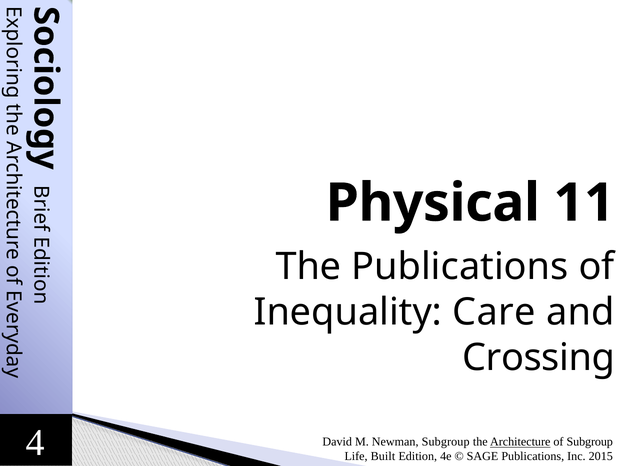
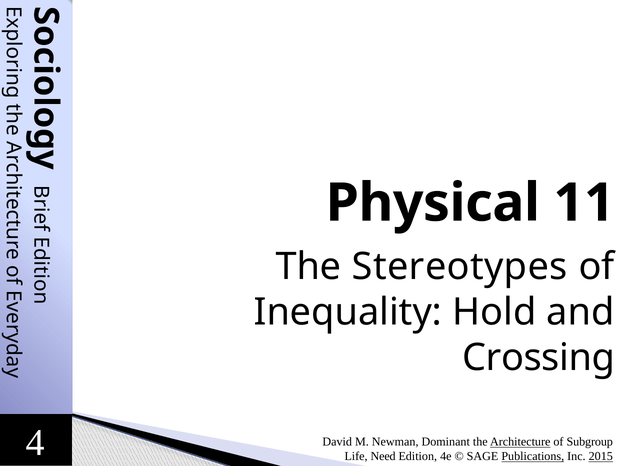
The Publications: Publications -> Stereotypes
Care: Care -> Hold
Newman Subgroup: Subgroup -> Dominant
Built: Built -> Need
Publications at (533, 456) underline: none -> present
2015 underline: none -> present
